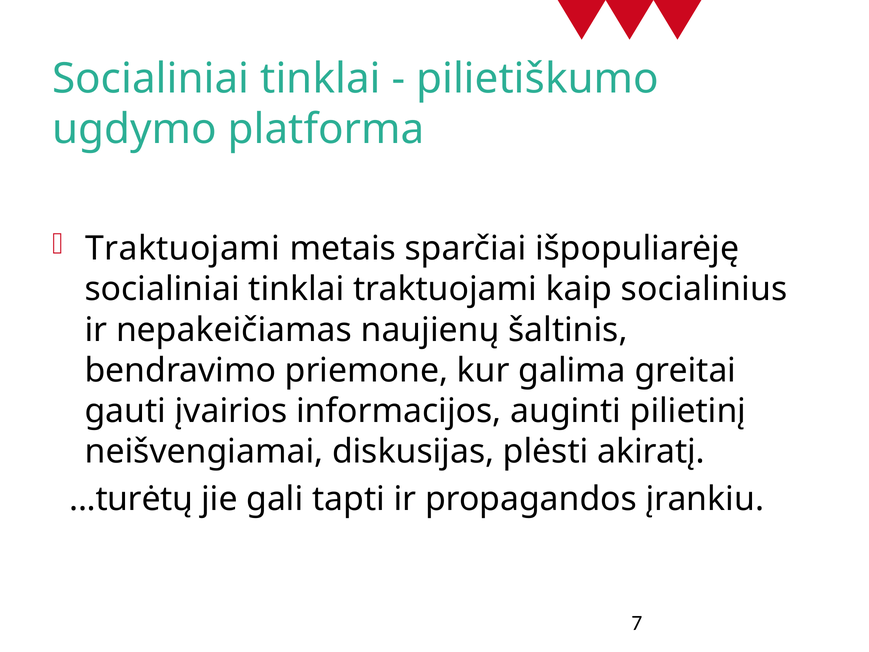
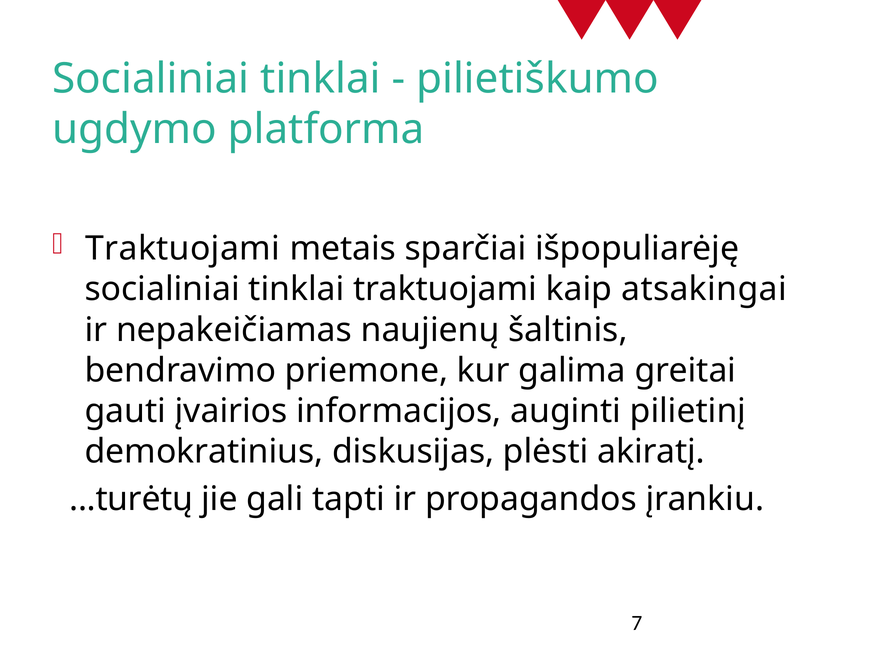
socialinius: socialinius -> atsakingai
neišvengiamai: neišvengiamai -> demokratinius
